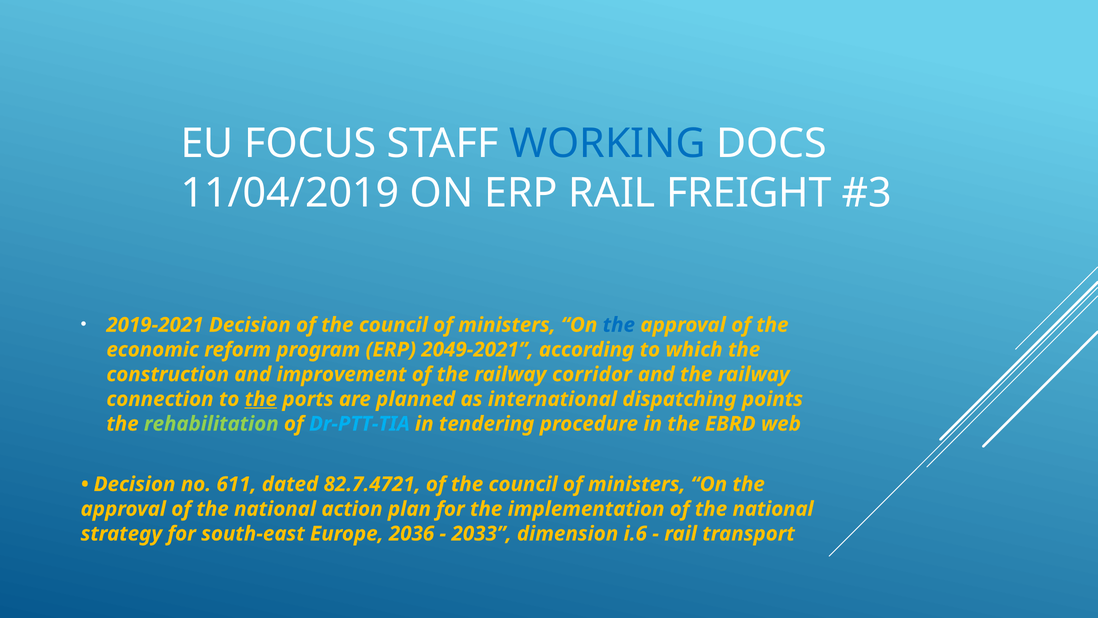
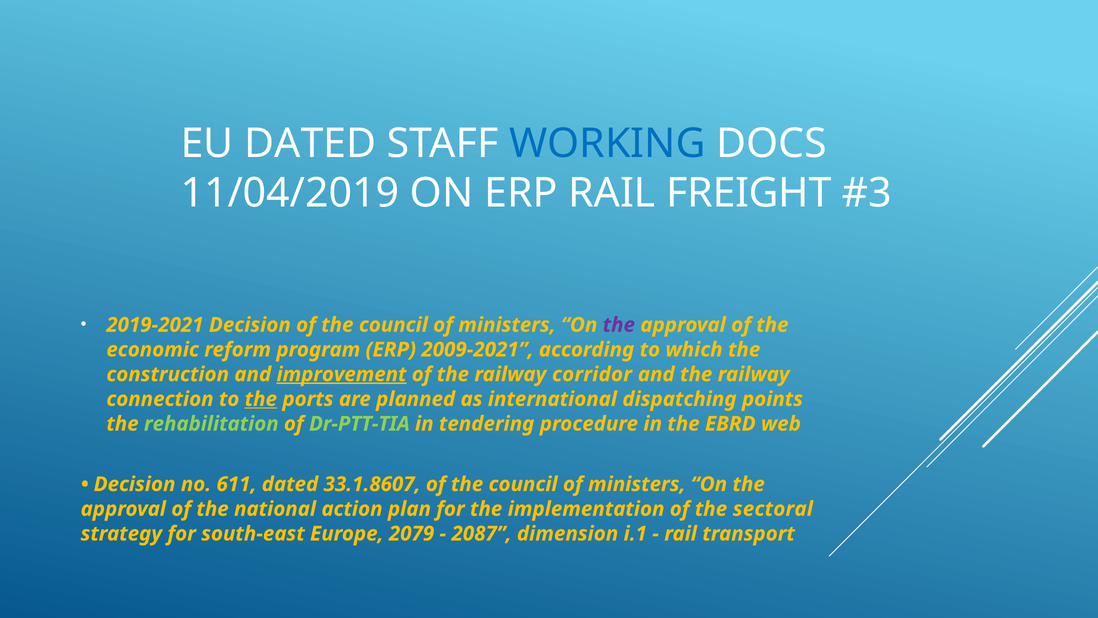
EU FOCUS: FOCUS -> DATED
the at (619, 325) colour: blue -> purple
2049-2021: 2049-2021 -> 2009-2021
improvement underline: none -> present
Dr-PTT-TIA colour: light blue -> light green
82.7.4721: 82.7.4721 -> 33.1.8607
implementation of the national: national -> sectoral
2036: 2036 -> 2079
2033: 2033 -> 2087
i.6: i.6 -> i.1
